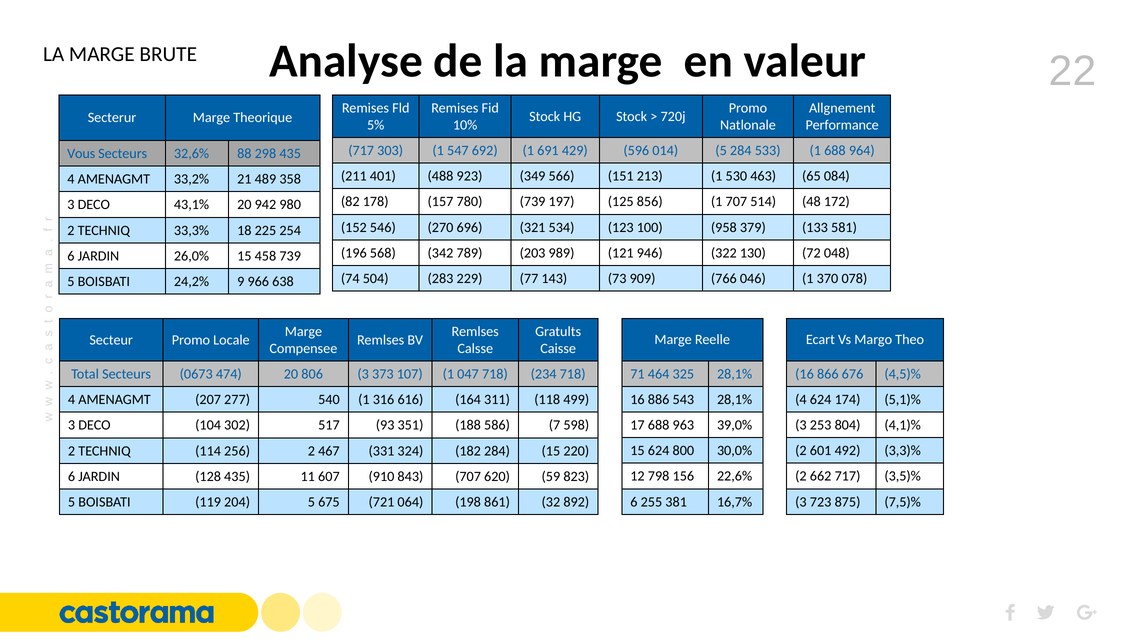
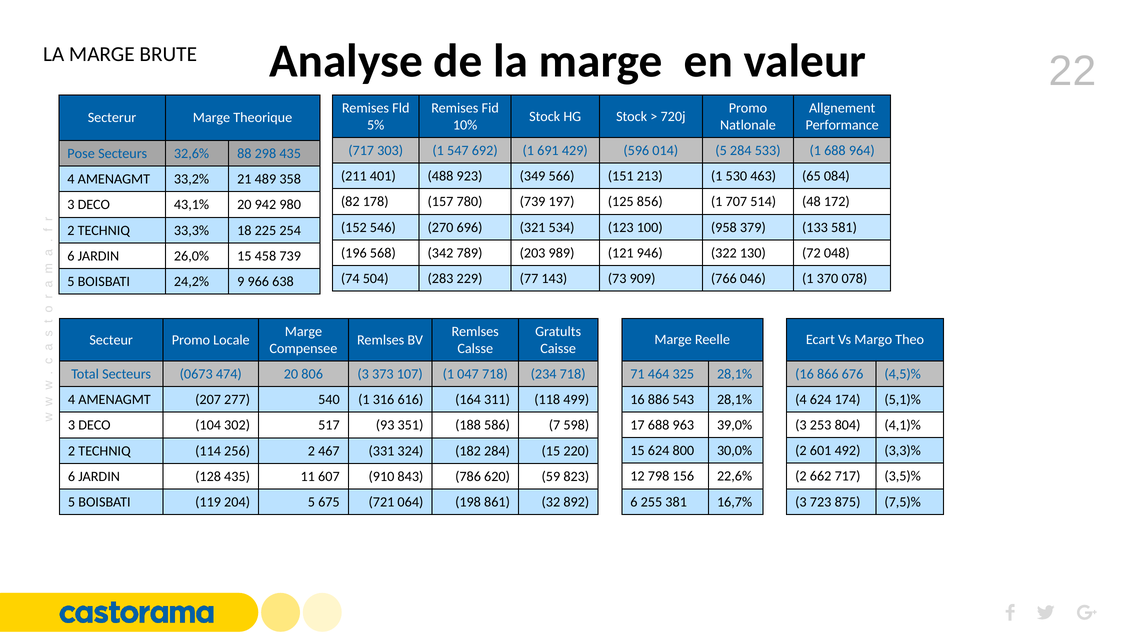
Vous: Vous -> Pose
843 707: 707 -> 786
